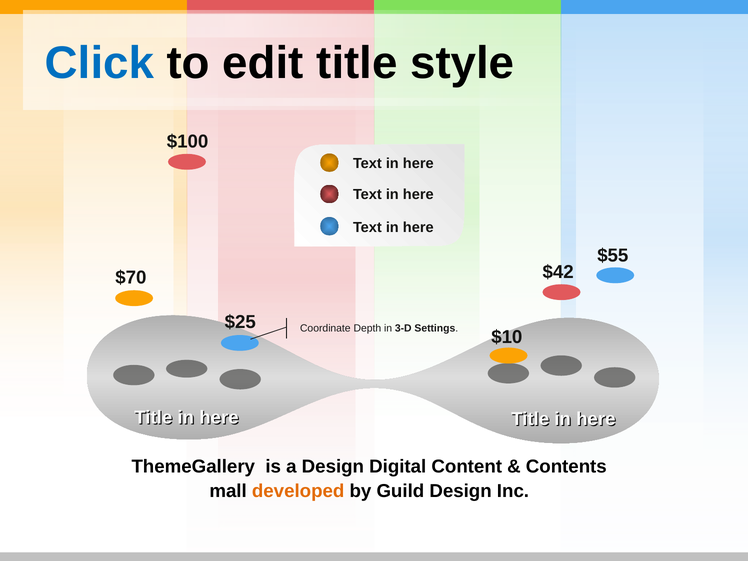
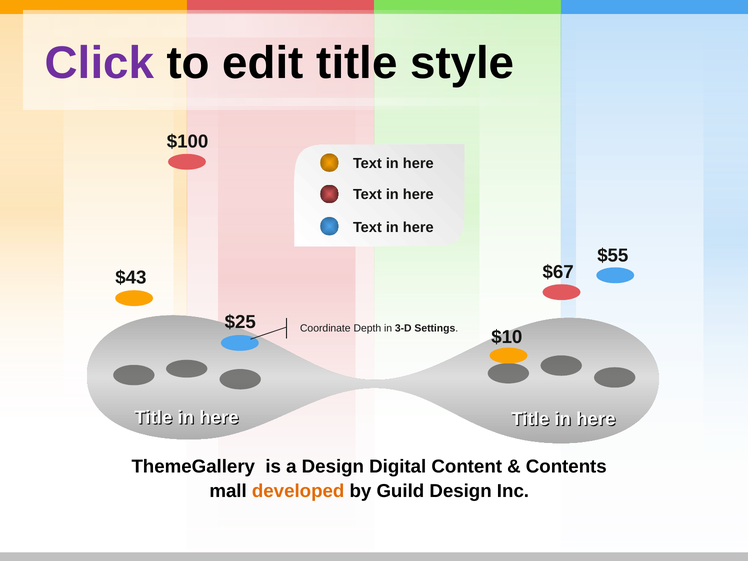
Click colour: blue -> purple
$42: $42 -> $67
$70: $70 -> $43
